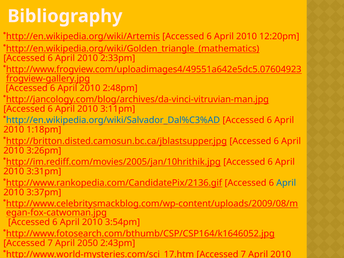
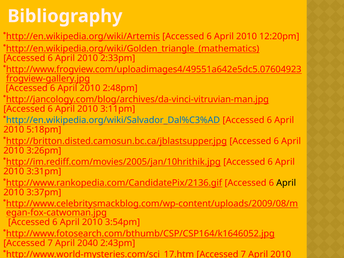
1:18pm: 1:18pm -> 5:18pm
April at (286, 183) colour: blue -> black
2050: 2050 -> 2040
